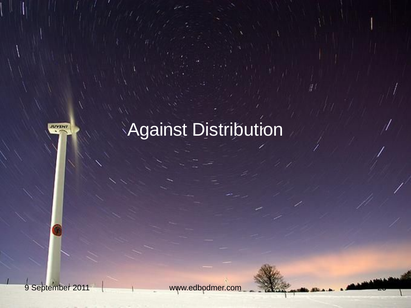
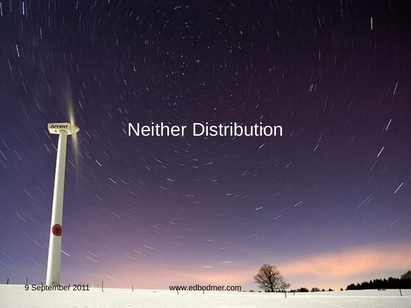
Against: Against -> Neither
